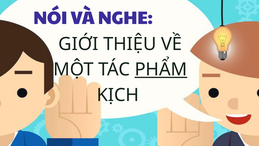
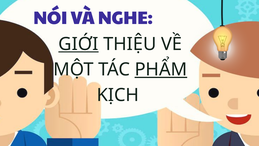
GIỚI underline: none -> present
